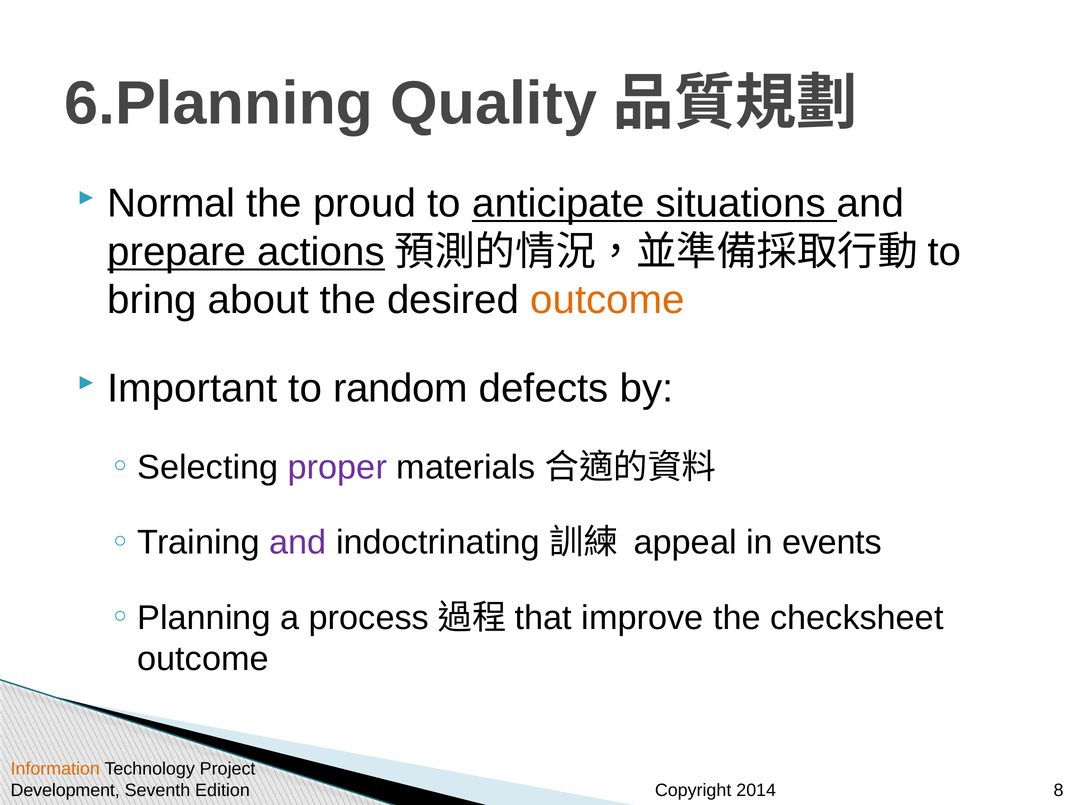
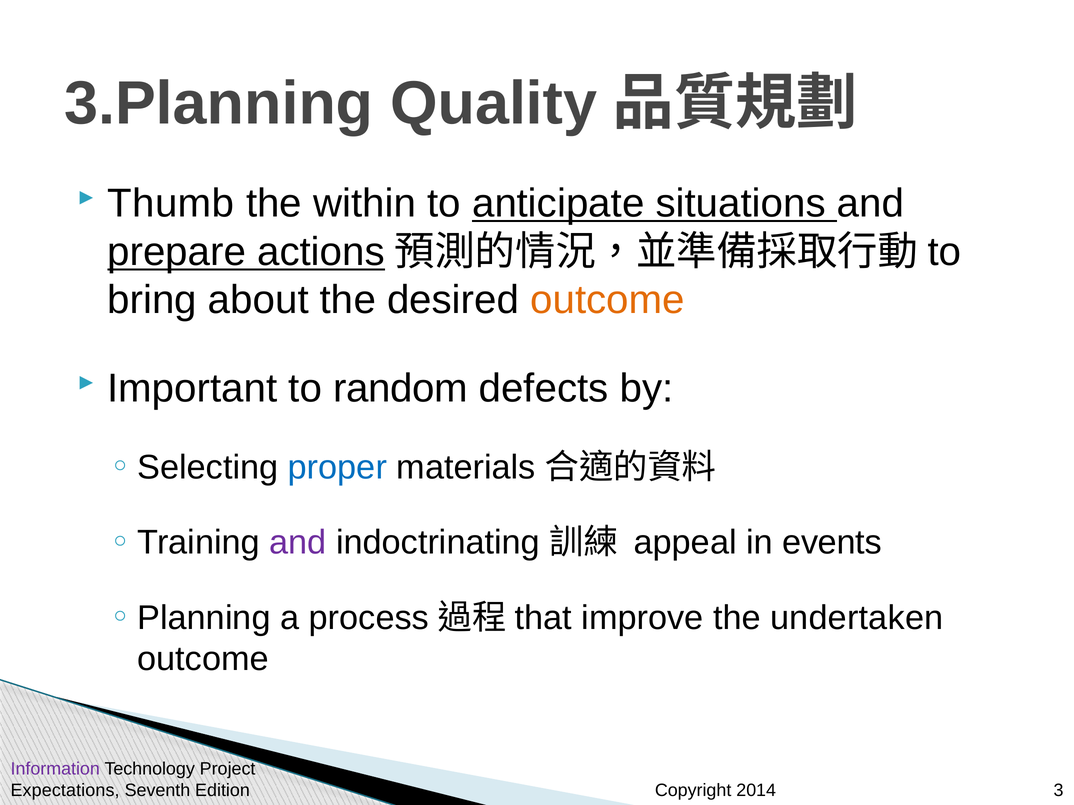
6.Planning: 6.Planning -> 3.Planning
Normal: Normal -> Thumb
proud: proud -> within
proper colour: purple -> blue
checksheet: checksheet -> undertaken
Information colour: orange -> purple
Development: Development -> Expectations
8: 8 -> 3
